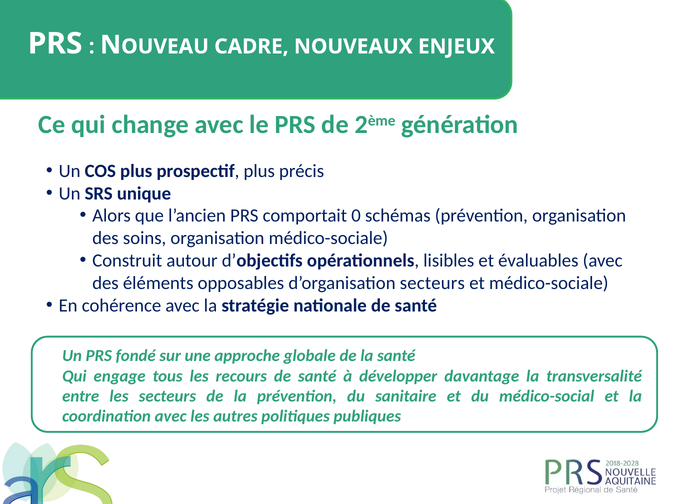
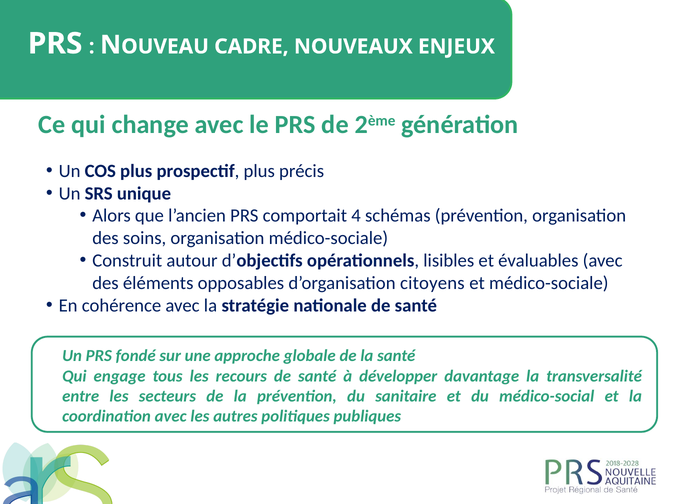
0: 0 -> 4
d’organisation secteurs: secteurs -> citoyens
